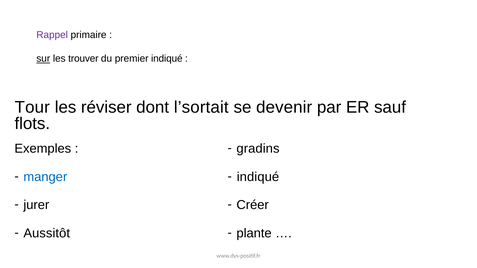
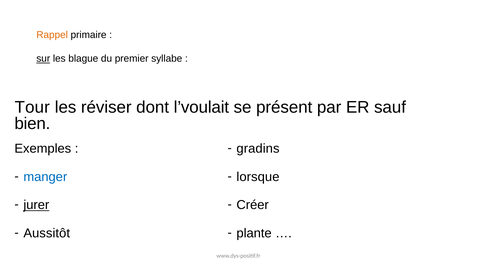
Rappel colour: purple -> orange
trouver: trouver -> blague
premier indiqué: indiqué -> syllabe
l’sortait: l’sortait -> l’voulait
devenir: devenir -> présent
flots: flots -> bien
indiqué at (258, 177): indiqué -> lorsque
jurer underline: none -> present
